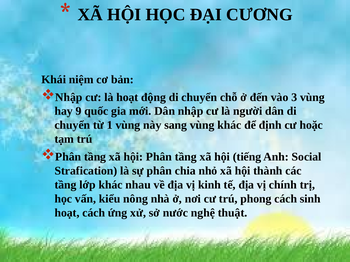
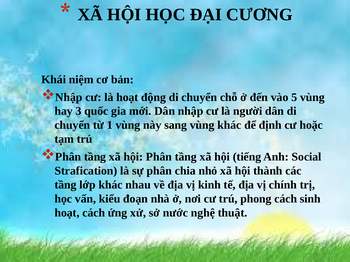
3: 3 -> 5
9: 9 -> 3
nông: nông -> đoạn
